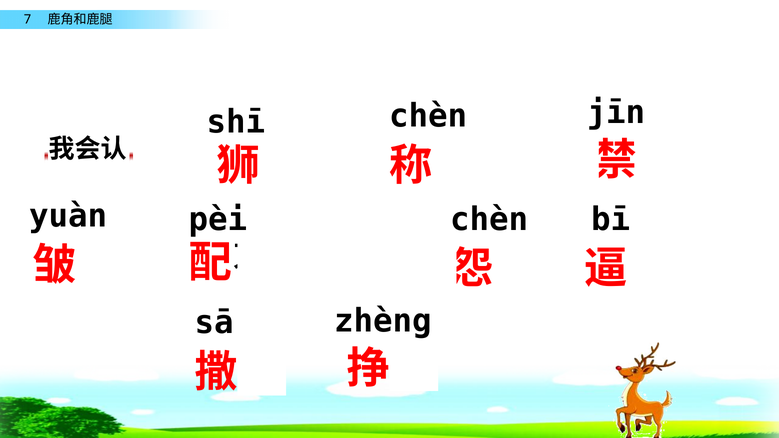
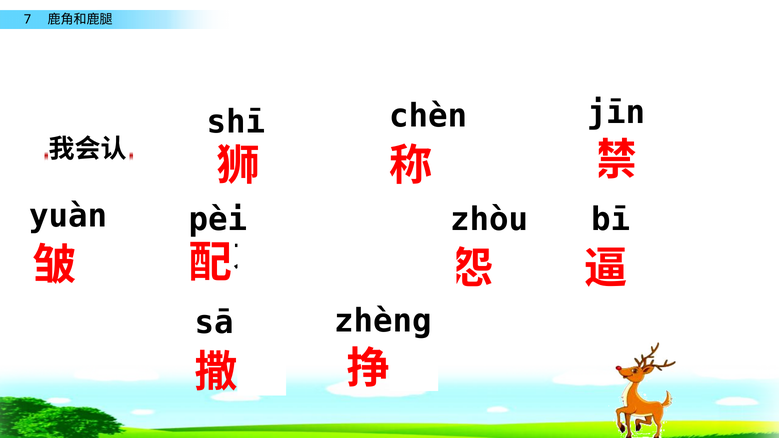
pèi chèn: chèn -> zhòu
